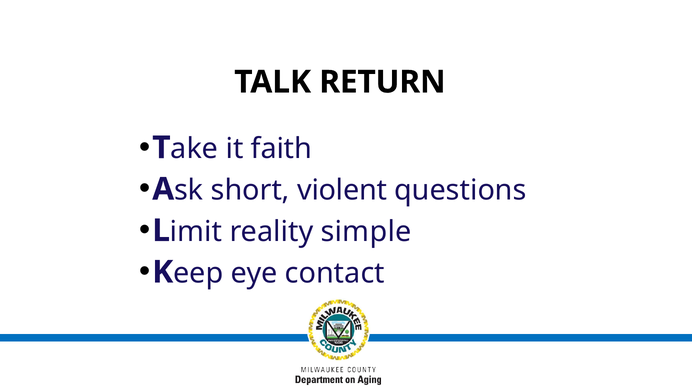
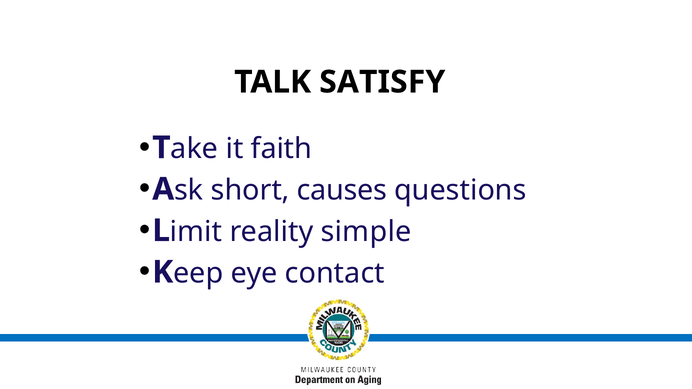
RETURN: RETURN -> SATISFY
violent: violent -> causes
